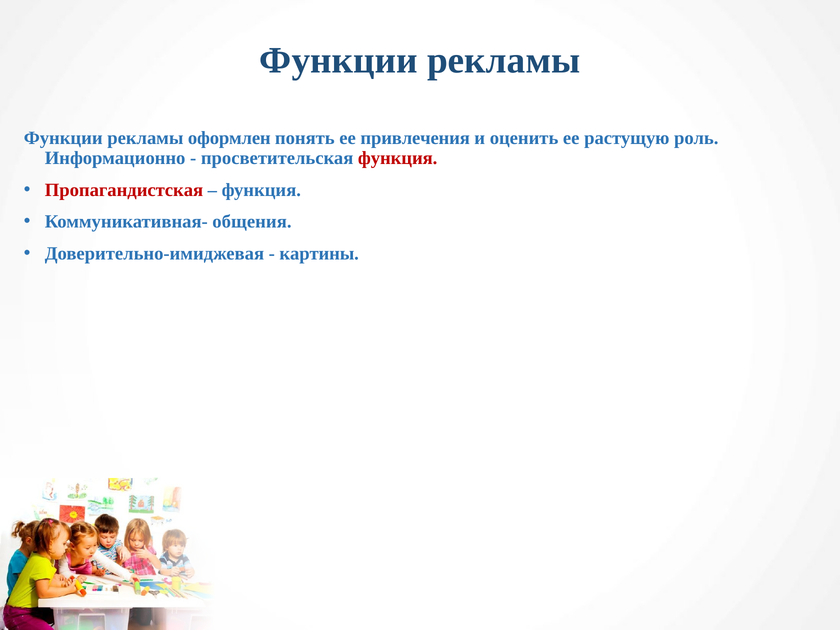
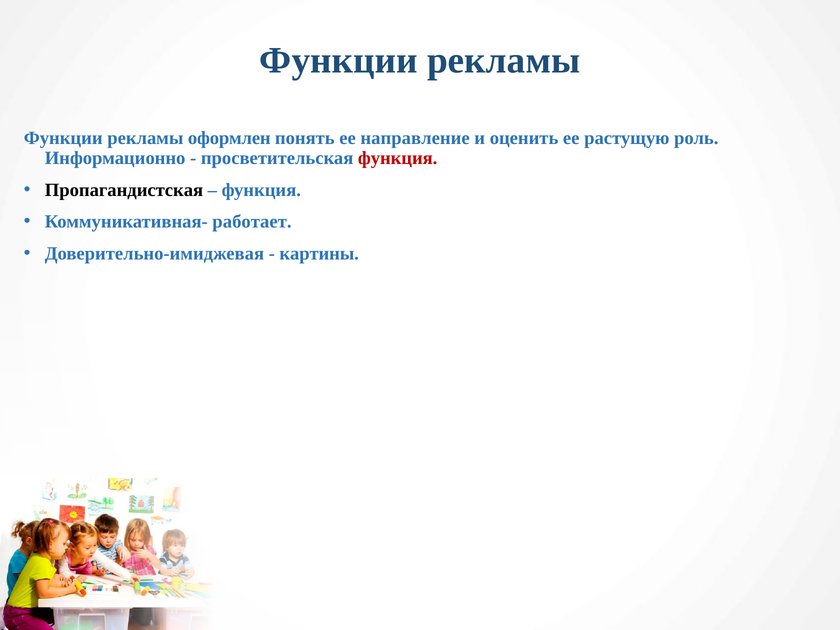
привлечения: привлечения -> направление
Пропагандистская colour: red -> black
общения: общения -> работает
